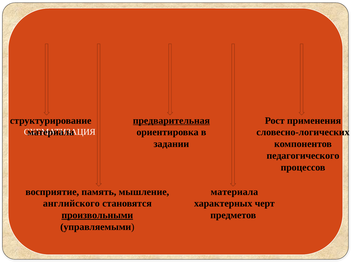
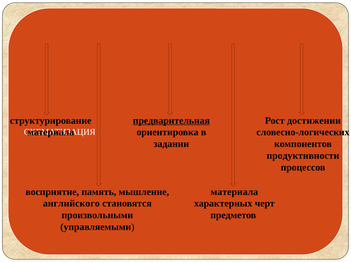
применения: применения -> достижении
педагогического: педагогического -> продуктивности
произвольными underline: present -> none
